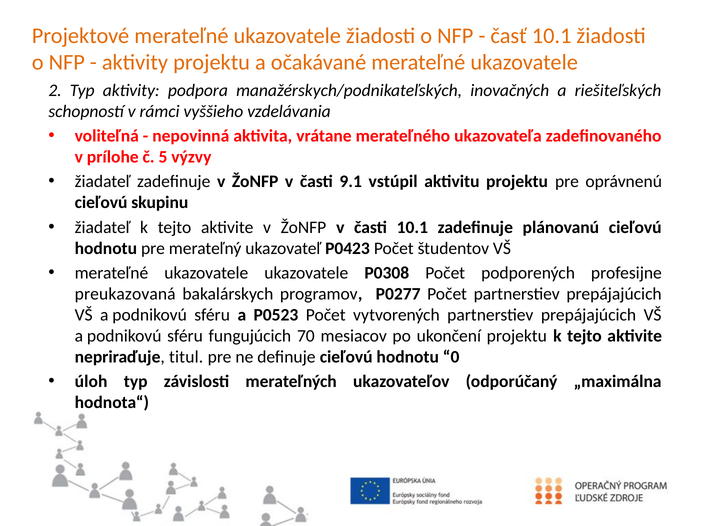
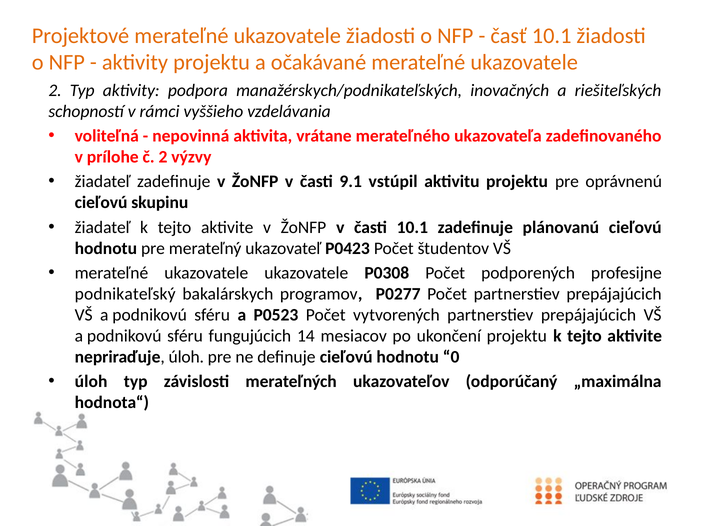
č 5: 5 -> 2
preukazovaná: preukazovaná -> podnikateľský
70: 70 -> 14
nepriraďuje titul: titul -> úloh
